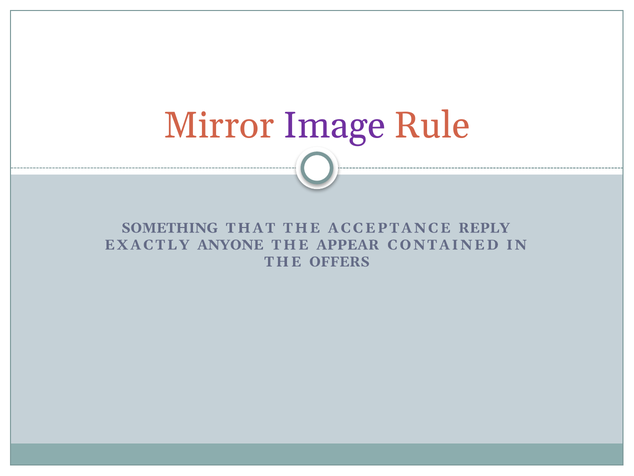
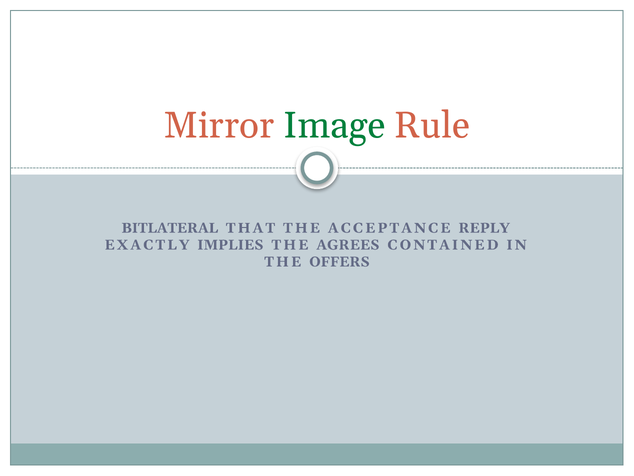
Image colour: purple -> green
SOMETHING: SOMETHING -> BITLATERAL
ANYONE: ANYONE -> IMPLIES
APPEAR: APPEAR -> AGREES
